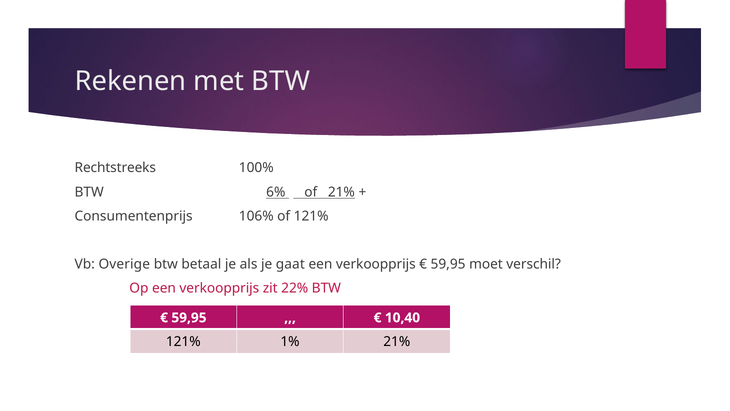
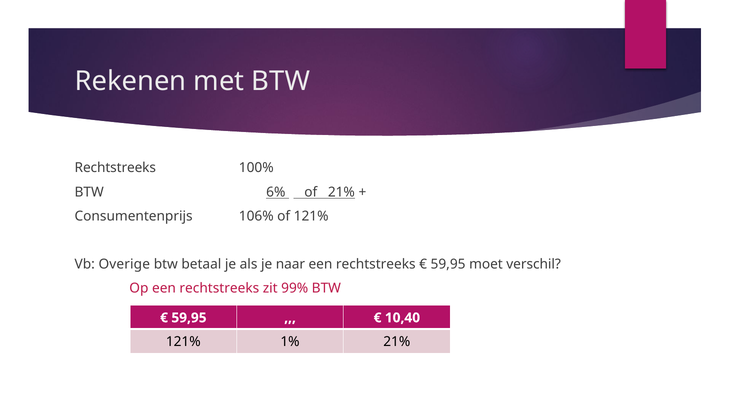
gaat: gaat -> naar
verkoopprijs at (376, 264): verkoopprijs -> rechtstreeks
Op een verkoopprijs: verkoopprijs -> rechtstreeks
22%: 22% -> 99%
